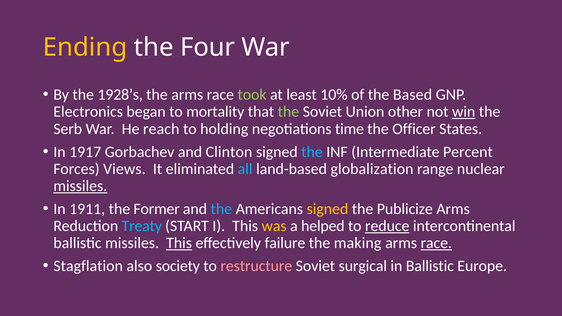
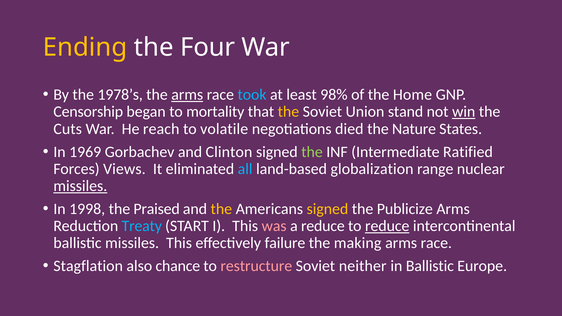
1928’s: 1928’s -> 1978’s
arms at (187, 95) underline: none -> present
took colour: light green -> light blue
10%: 10% -> 98%
Based: Based -> Home
Electronics: Electronics -> Censorship
the at (288, 112) colour: light green -> yellow
other: other -> stand
Serb: Serb -> Cuts
holding: holding -> volatile
time: time -> died
Officer: Officer -> Nature
1917: 1917 -> 1969
the at (312, 152) colour: light blue -> light green
Percent: Percent -> Ratified
1911: 1911 -> 1998
Former: Former -> Praised
the at (221, 209) colour: light blue -> yellow
was colour: yellow -> pink
a helped: helped -> reduce
This at (179, 243) underline: present -> none
race at (436, 243) underline: present -> none
society: society -> chance
surgical: surgical -> neither
